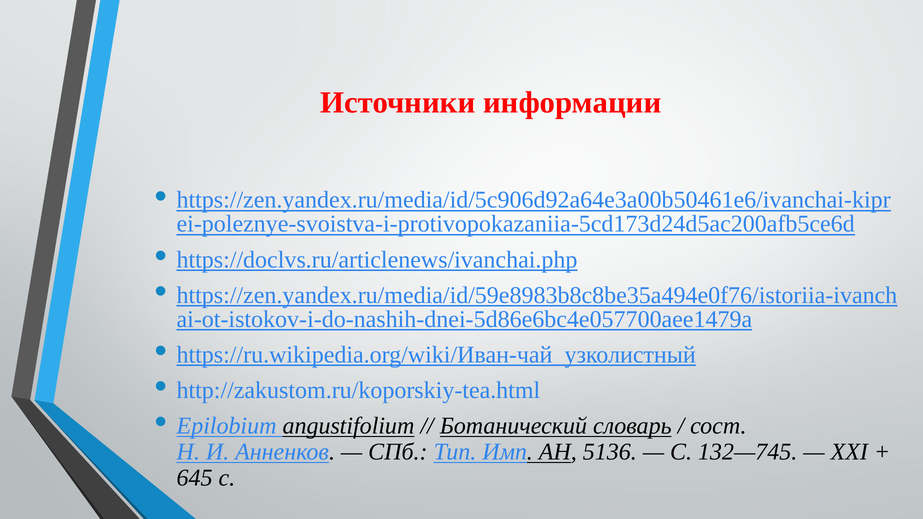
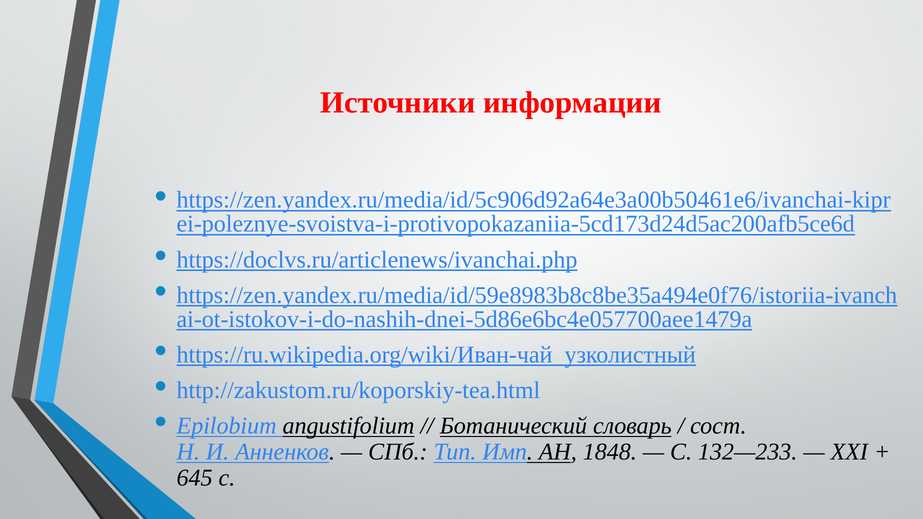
5136: 5136 -> 1848
132—745: 132—745 -> 132—233
